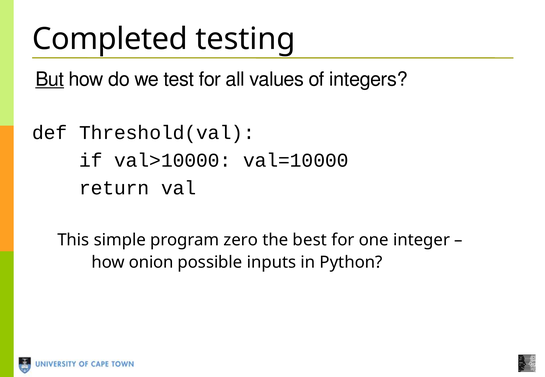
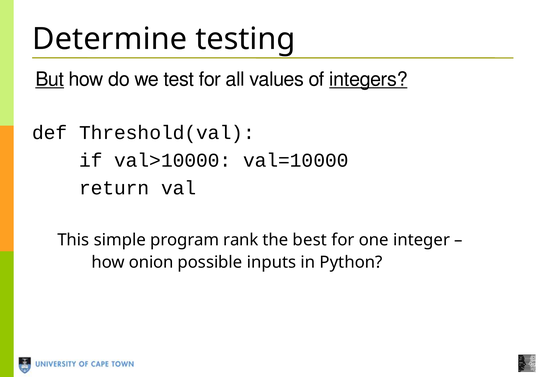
Completed: Completed -> Determine
integers underline: none -> present
zero: zero -> rank
